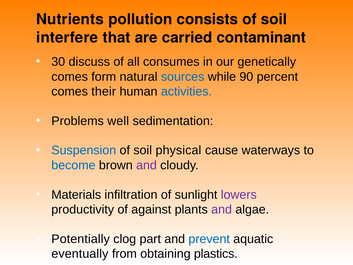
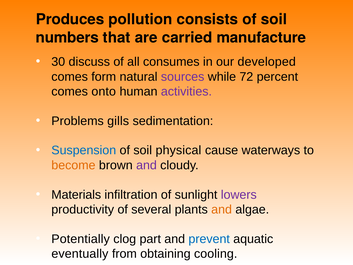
Nutrients: Nutrients -> Produces
interfere: interfere -> numbers
contaminant: contaminant -> manufacture
genetically: genetically -> developed
sources colour: blue -> purple
90: 90 -> 72
their: their -> onto
activities colour: blue -> purple
well: well -> gills
become colour: blue -> orange
against: against -> several
and at (222, 209) colour: purple -> orange
plastics: plastics -> cooling
